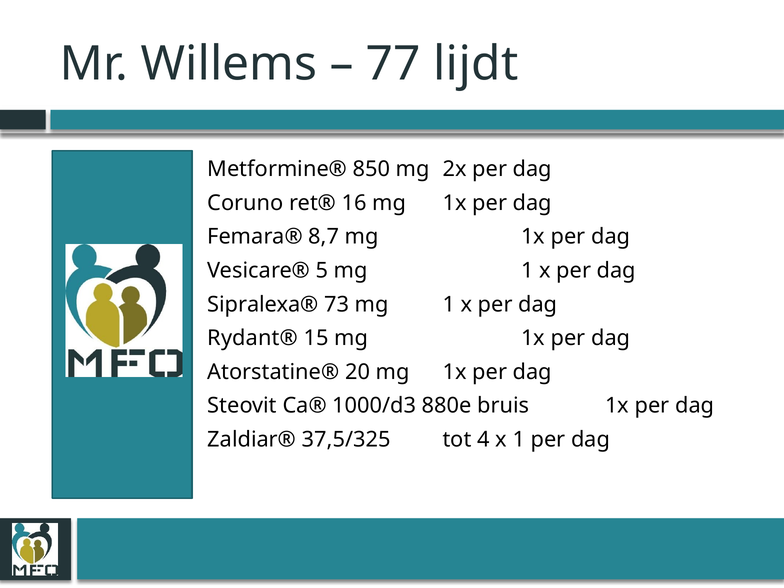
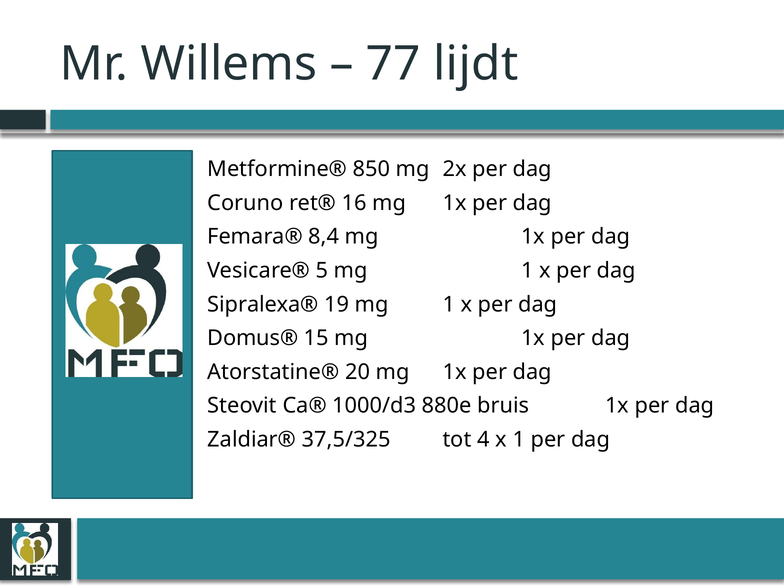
8,7: 8,7 -> 8,4
73: 73 -> 19
Rydant®: Rydant® -> Domus®
